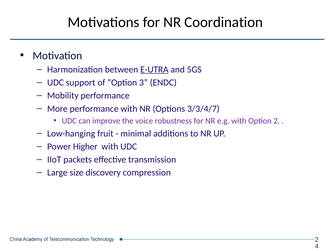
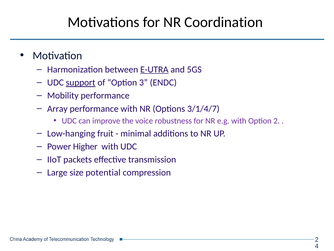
support underline: none -> present
More: More -> Array
3/3/4/7: 3/3/4/7 -> 3/1/4/7
discovery: discovery -> potential
